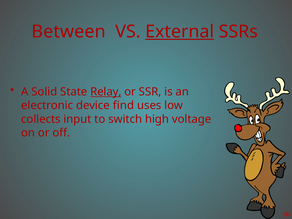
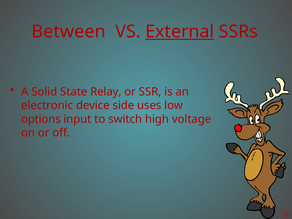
Relay underline: present -> none
find: find -> side
collects: collects -> options
